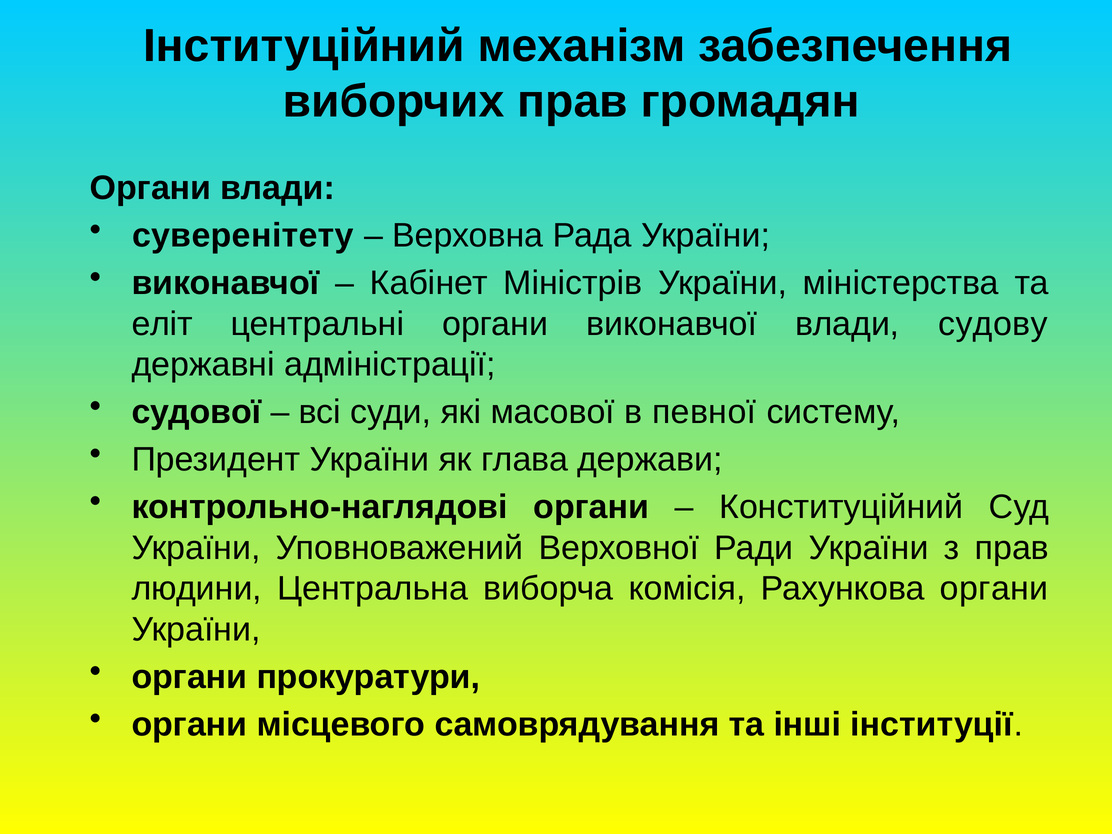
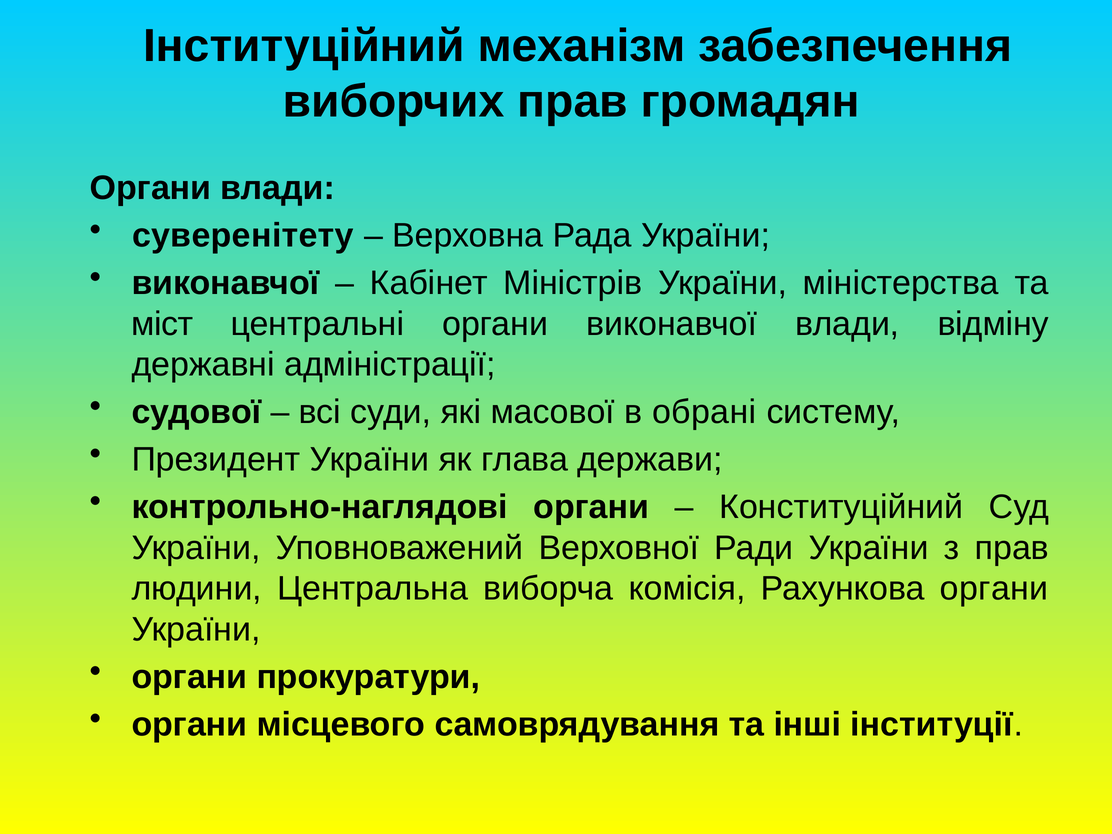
еліт: еліт -> міст
судову: судову -> відміну
певної: певної -> обрані
